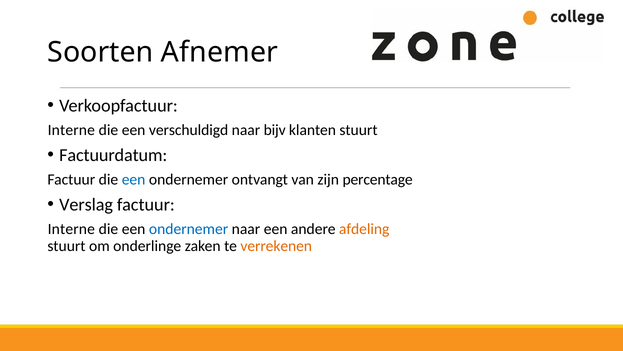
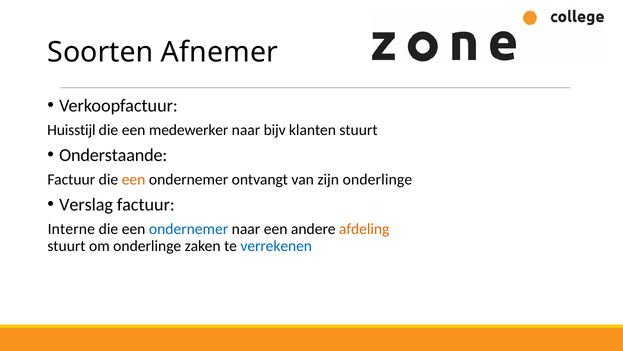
Interne at (71, 130): Interne -> Huisstijl
verschuldigd: verschuldigd -> medewerker
Factuurdatum: Factuurdatum -> Onderstaande
een at (134, 179) colour: blue -> orange
zijn percentage: percentage -> onderlinge
verrekenen colour: orange -> blue
